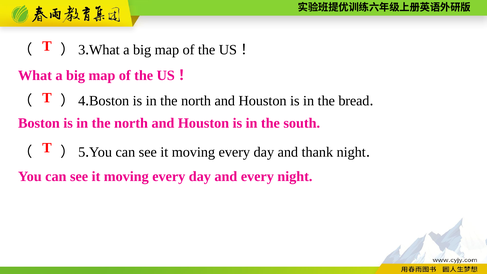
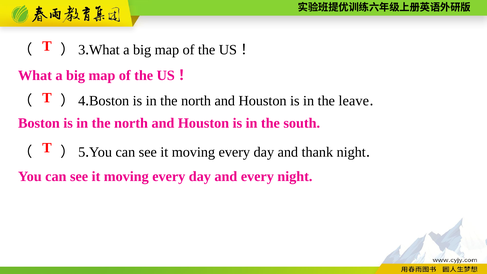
bread: bread -> leave
